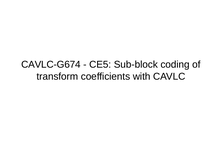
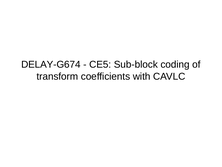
CAVLC-G674: CAVLC-G674 -> DELAY-G674
